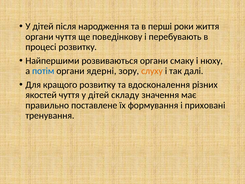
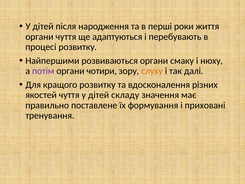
поведінкову: поведінкову -> адаптуються
потім colour: blue -> purple
ядерні: ядерні -> чотири
